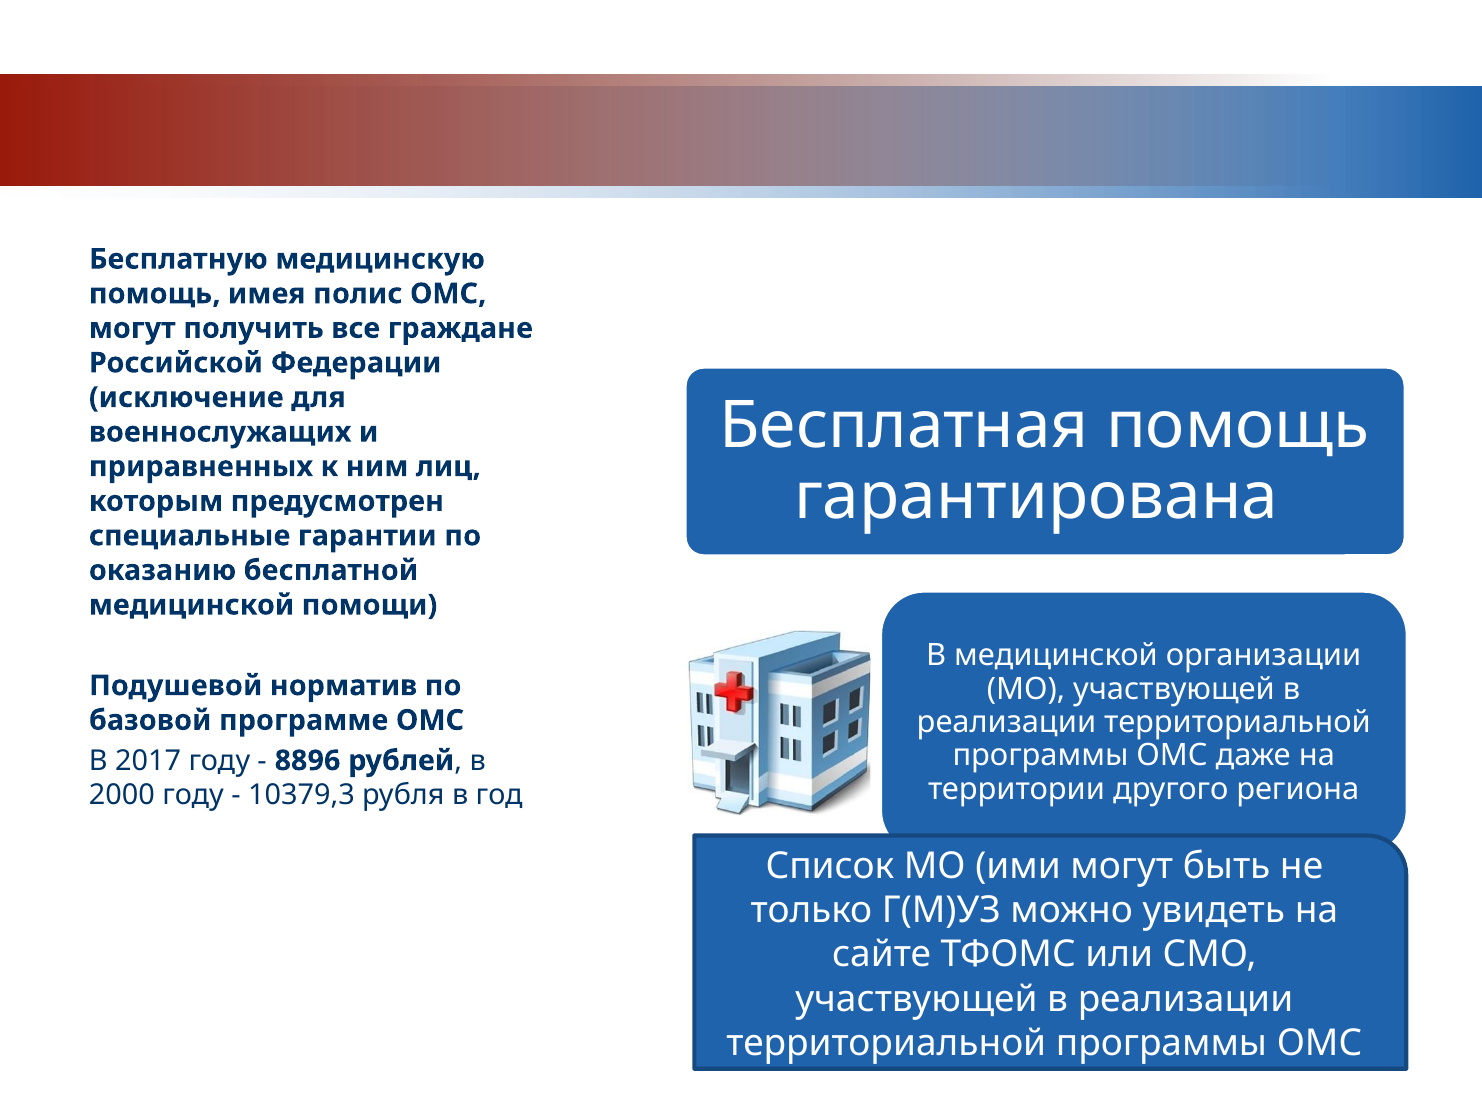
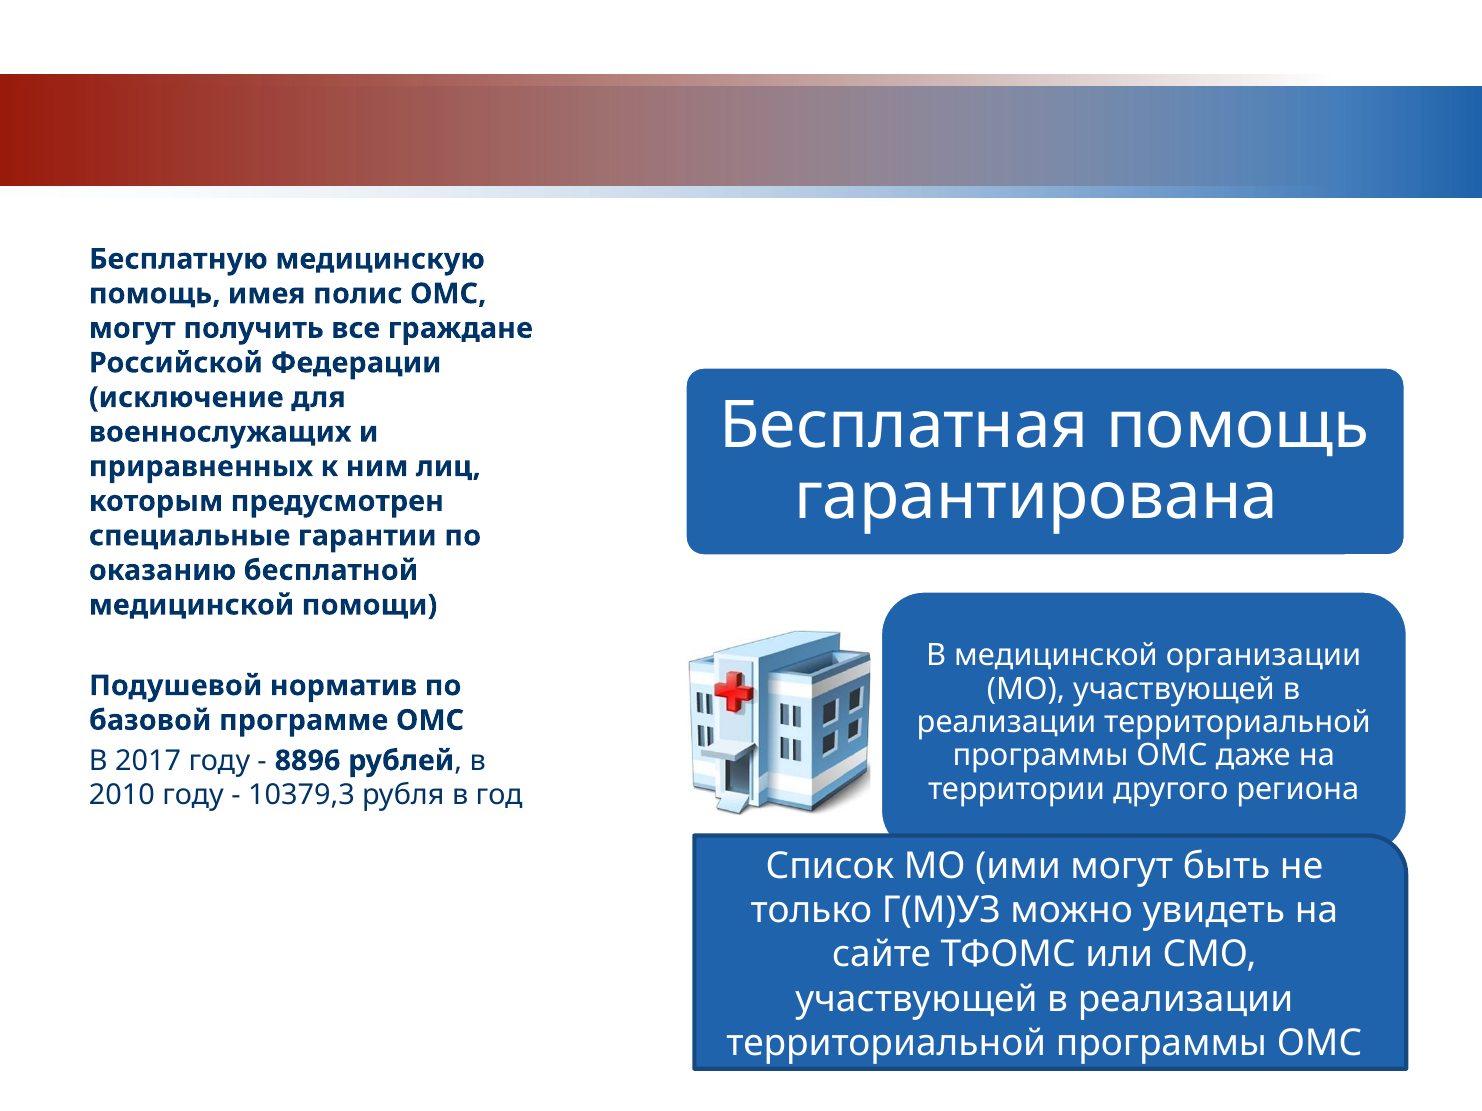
2000: 2000 -> 2010
